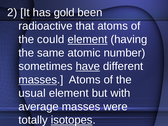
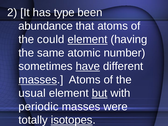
gold: gold -> type
radioactive: radioactive -> abundance
but underline: none -> present
average: average -> periodic
